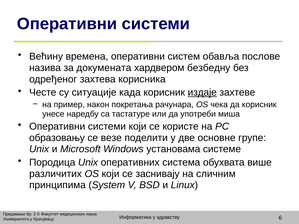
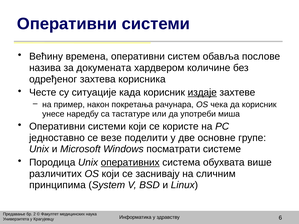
безбедну: безбедну -> количине
образовању: образовању -> једноставно
установама: установама -> посматрати
оперативних underline: none -> present
